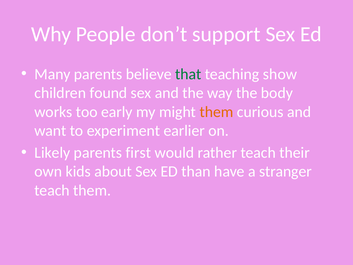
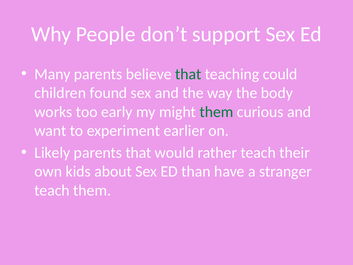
show: show -> could
them at (216, 112) colour: orange -> green
parents first: first -> that
